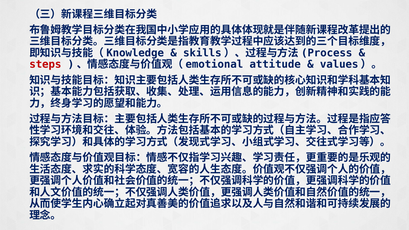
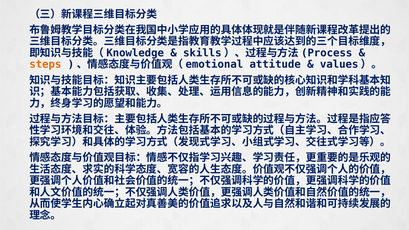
steps colour: red -> orange
